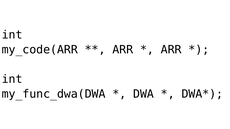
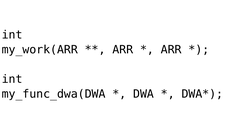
my_code(ARR: my_code(ARR -> my_work(ARR
